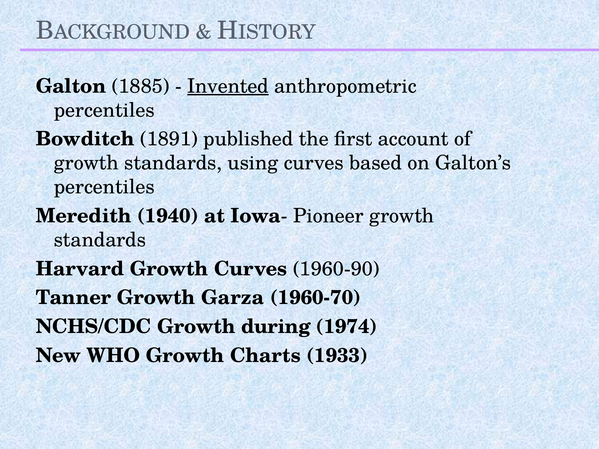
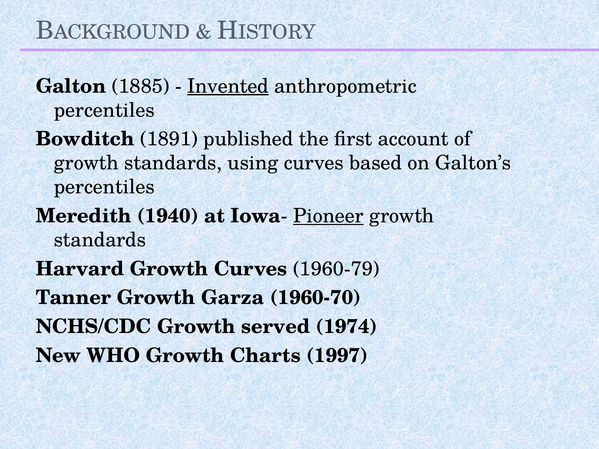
Pioneer underline: none -> present
1960-90: 1960-90 -> 1960-79
during: during -> served
1933: 1933 -> 1997
